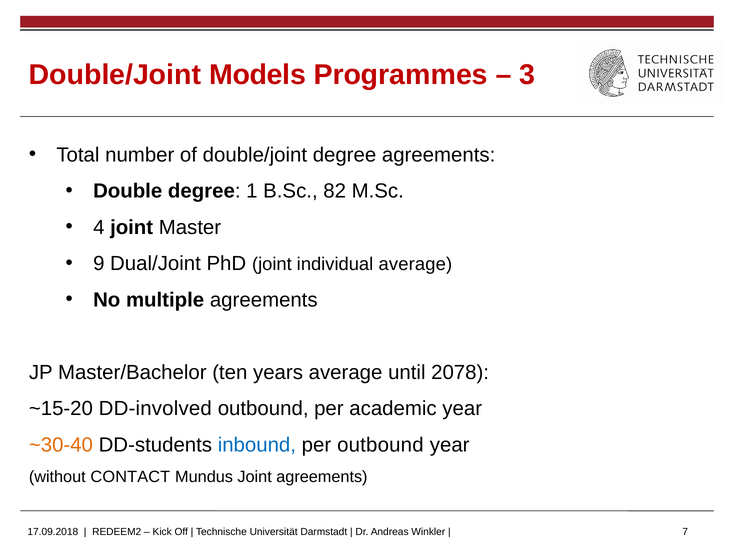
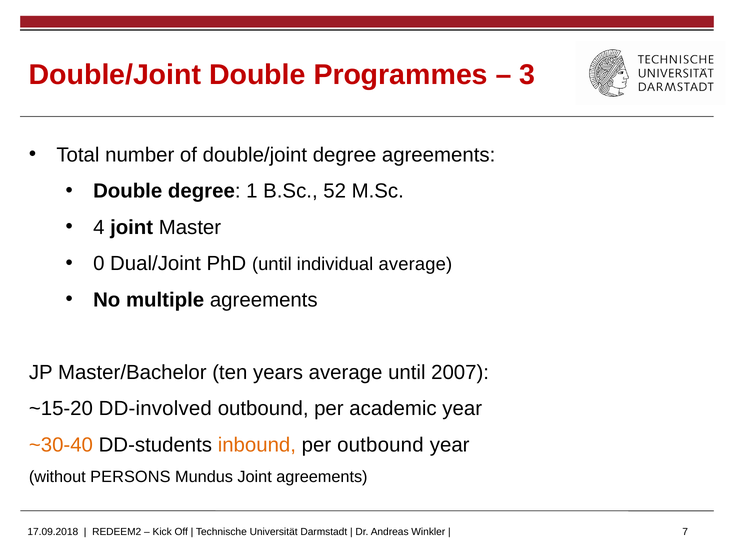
Double/Joint Models: Models -> Double
82: 82 -> 52
9: 9 -> 0
PhD joint: joint -> until
2078: 2078 -> 2007
inbound colour: blue -> orange
CONTACT: CONTACT -> PERSONS
